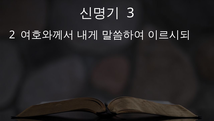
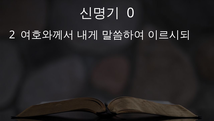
3: 3 -> 0
